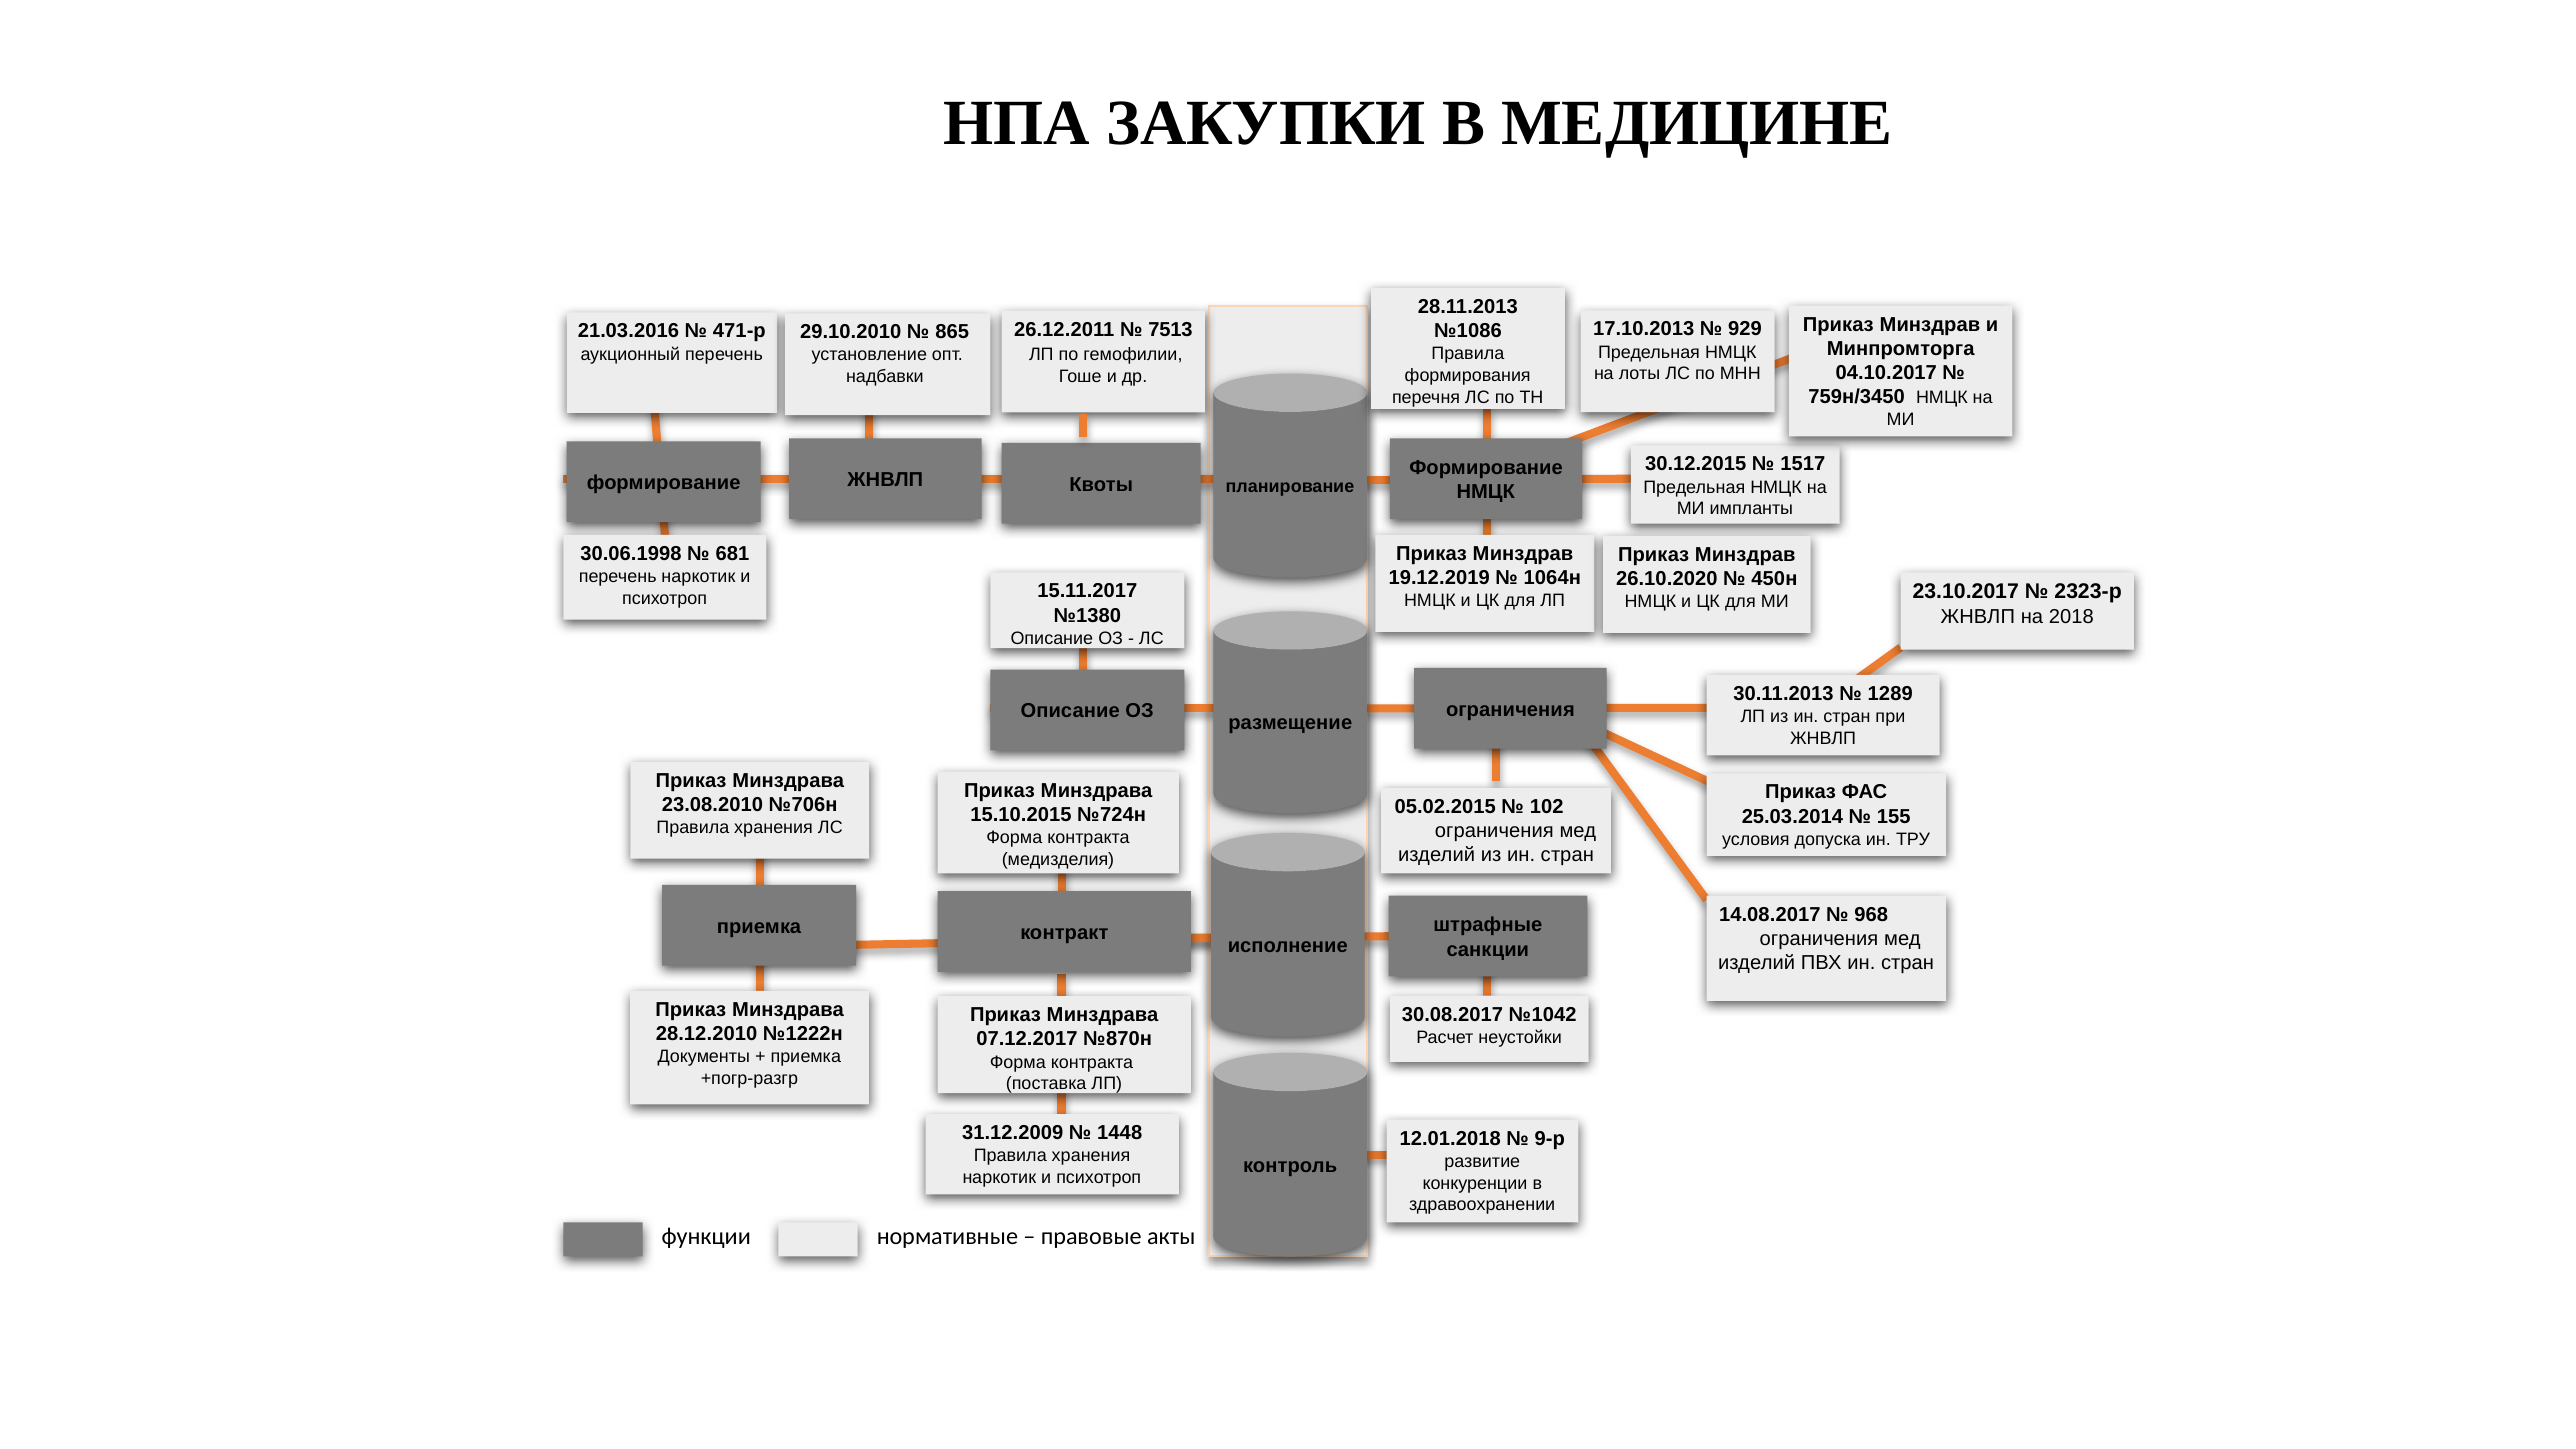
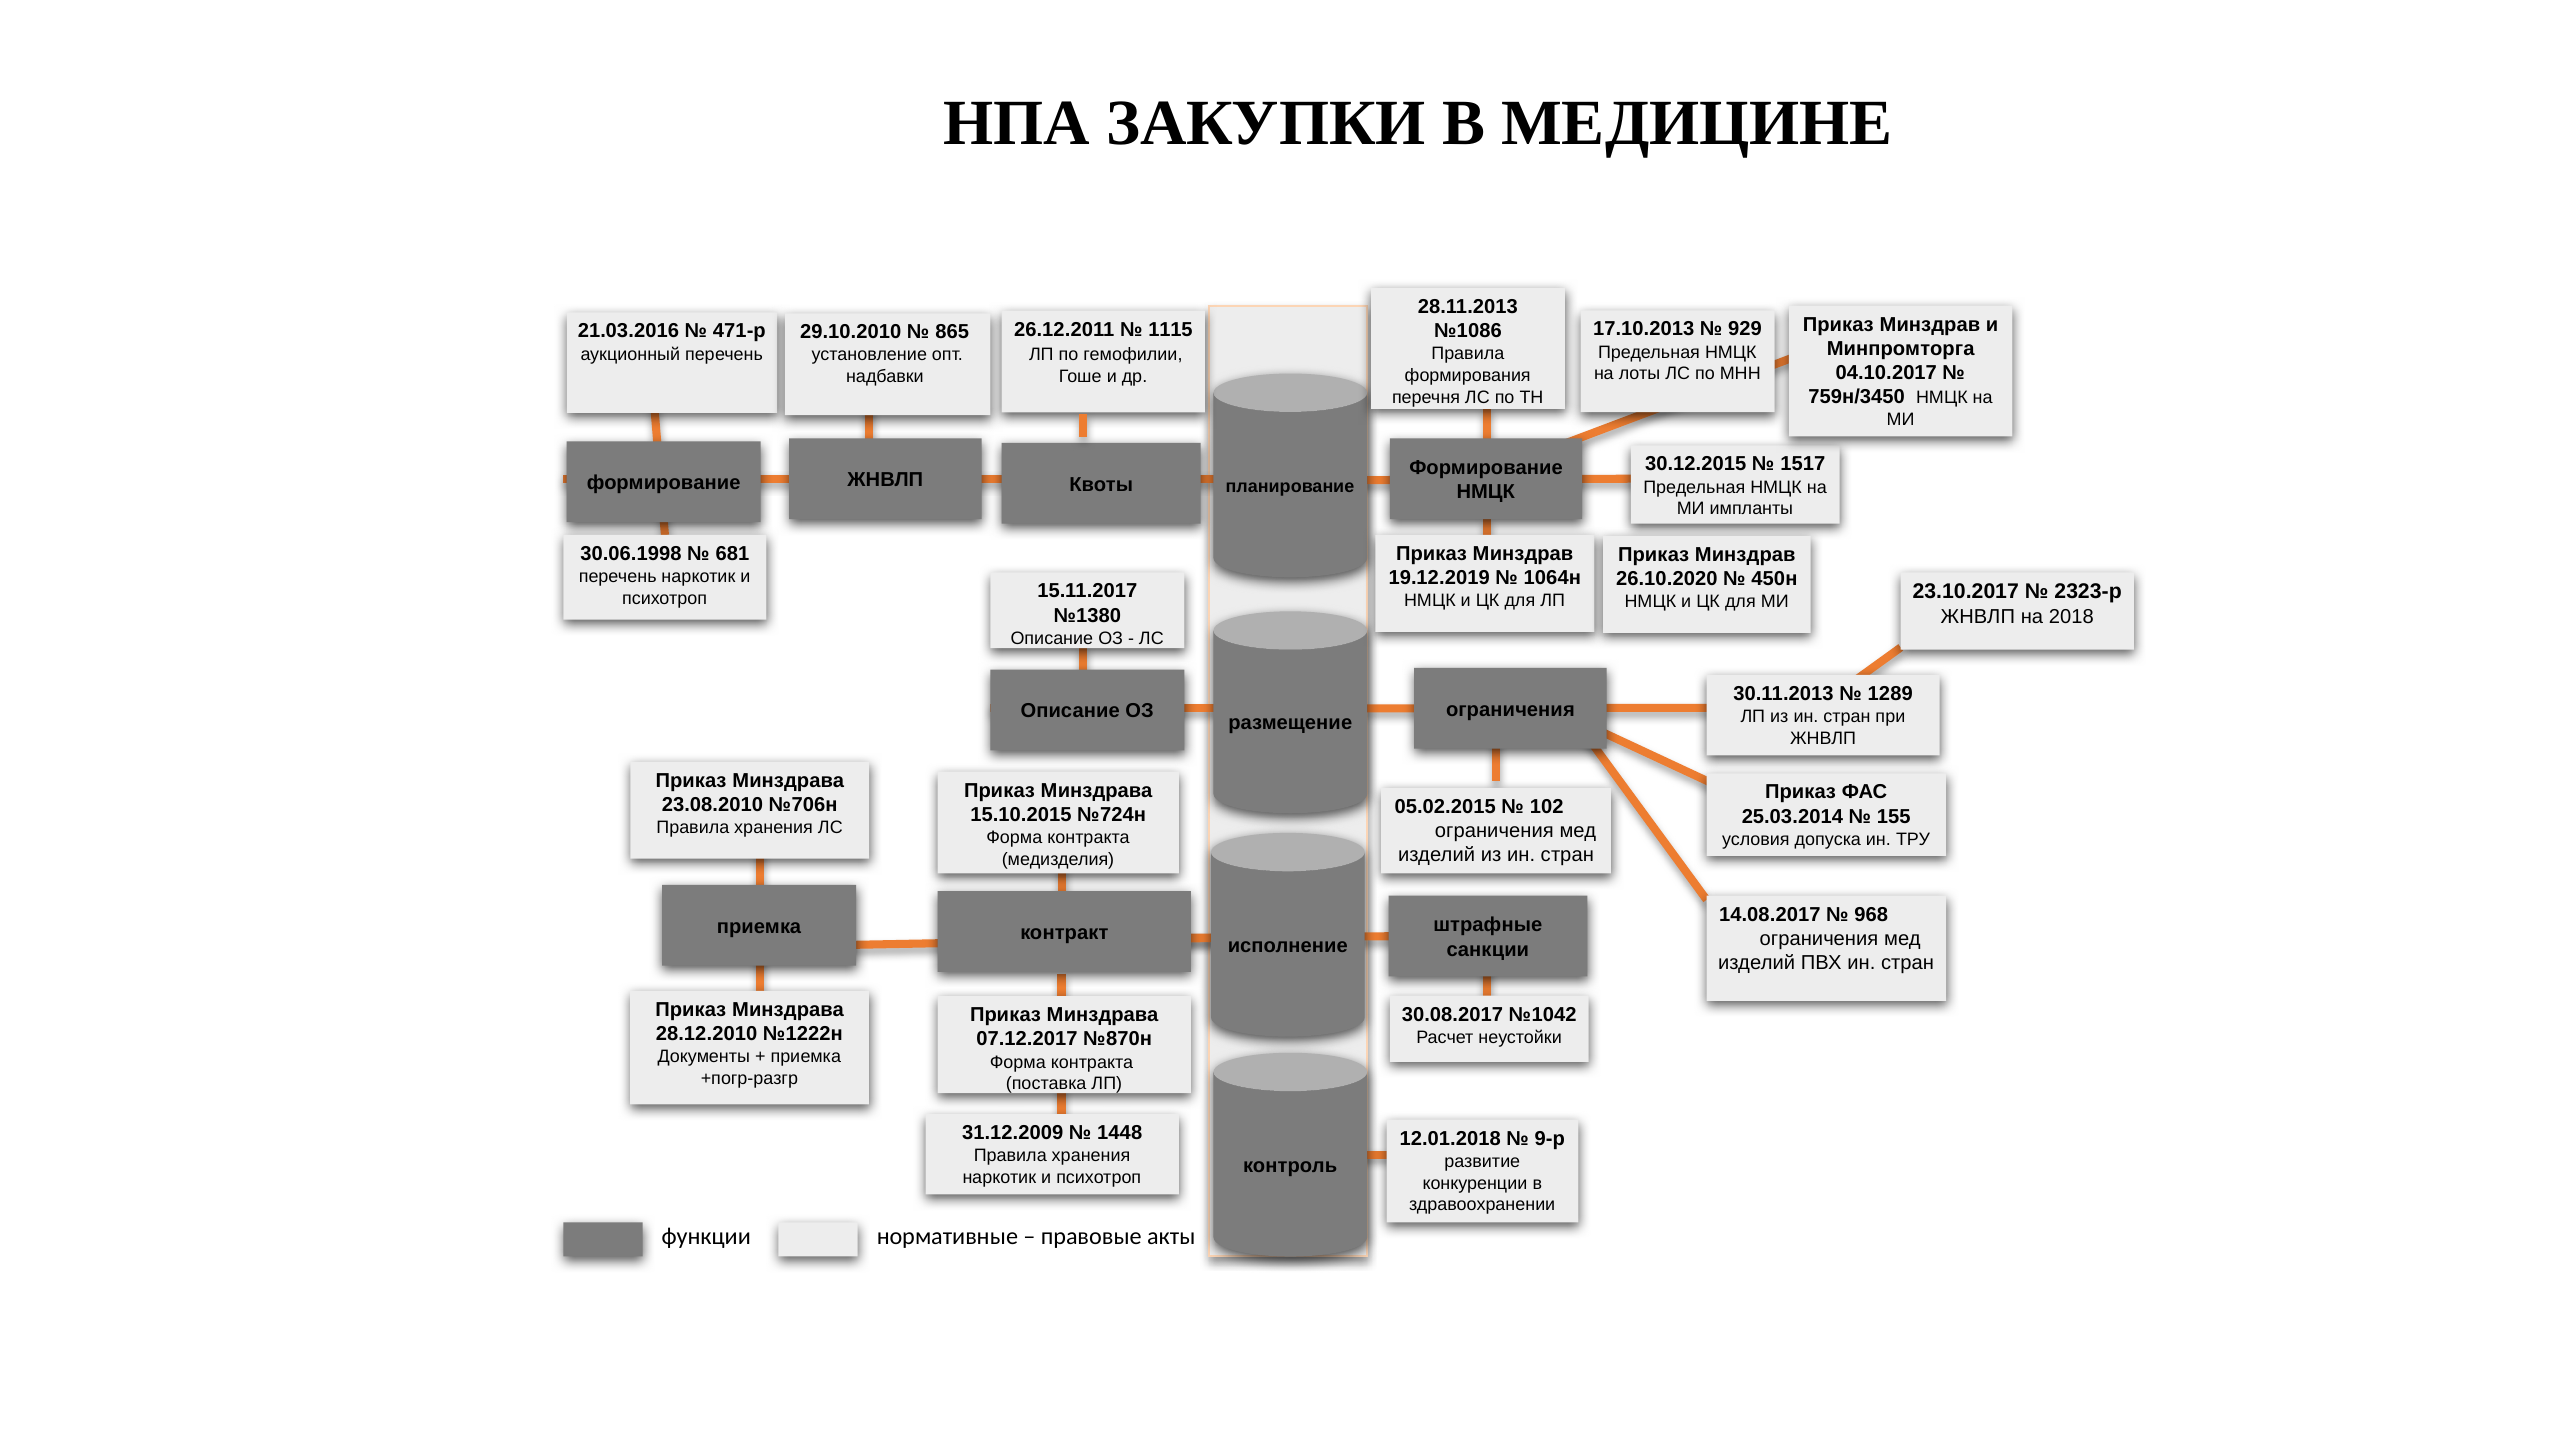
7513: 7513 -> 1115
